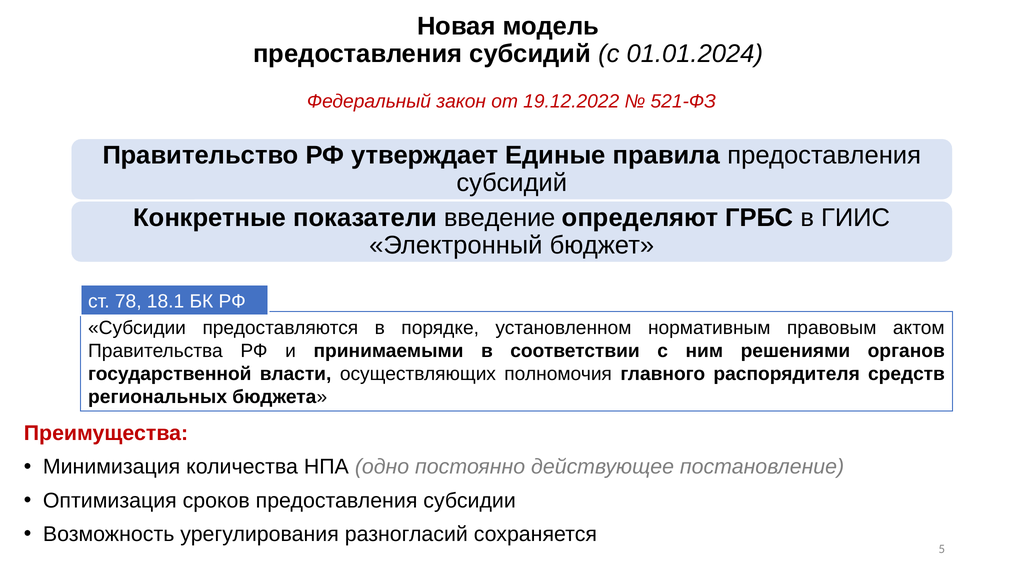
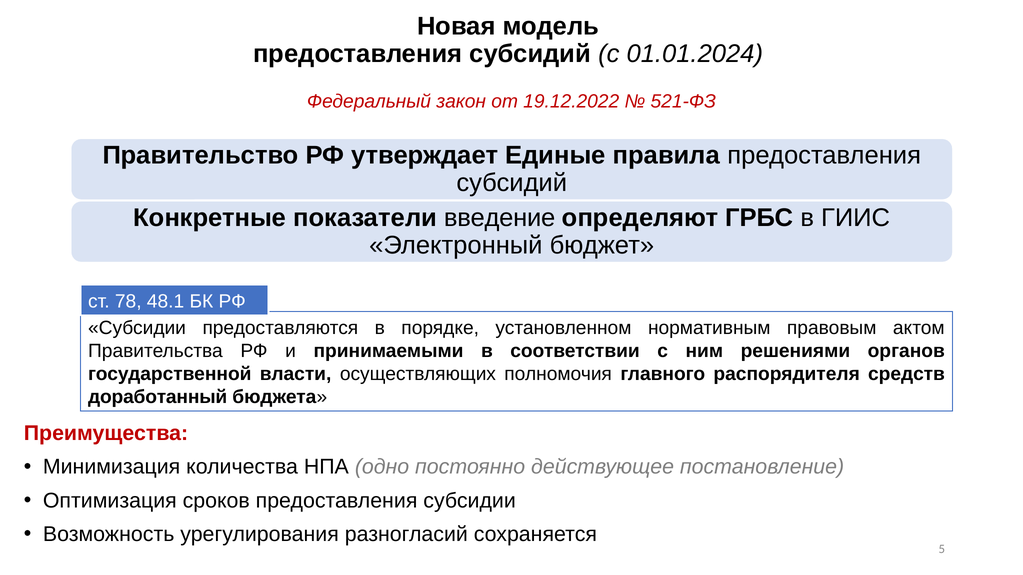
18.1: 18.1 -> 48.1
региональных: региональных -> доработанный
